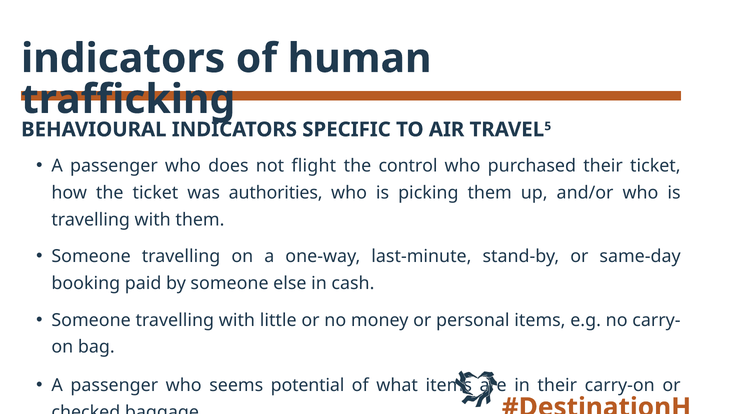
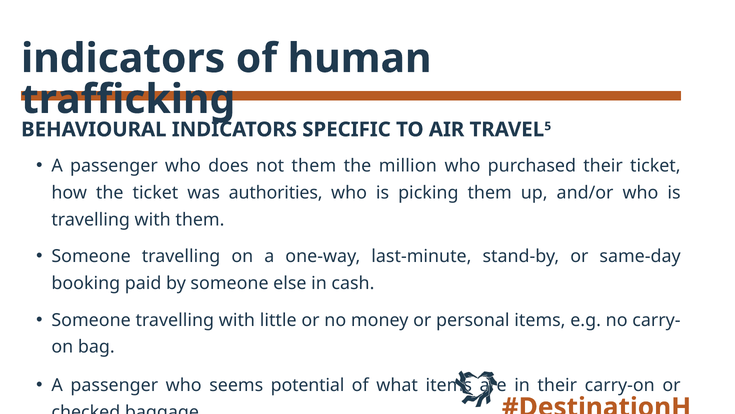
not flight: flight -> them
control: control -> million
